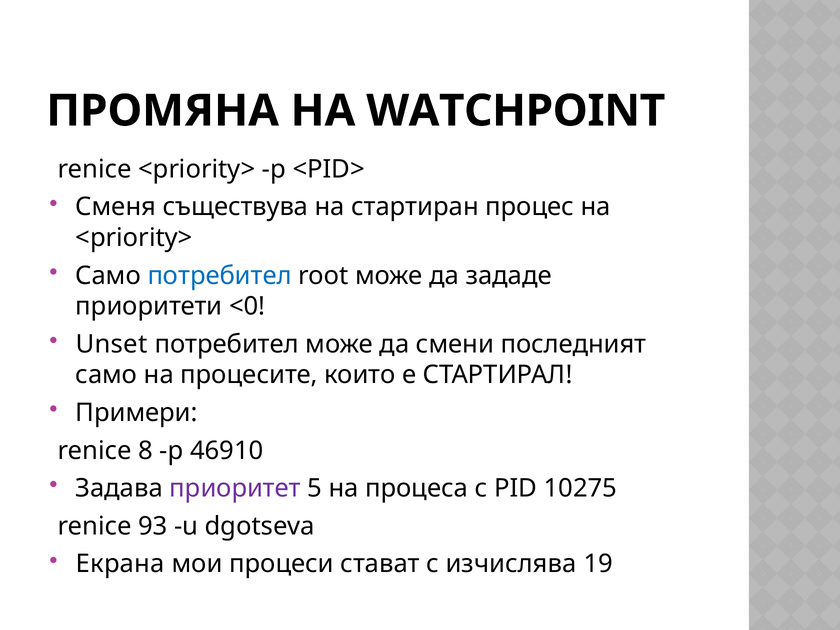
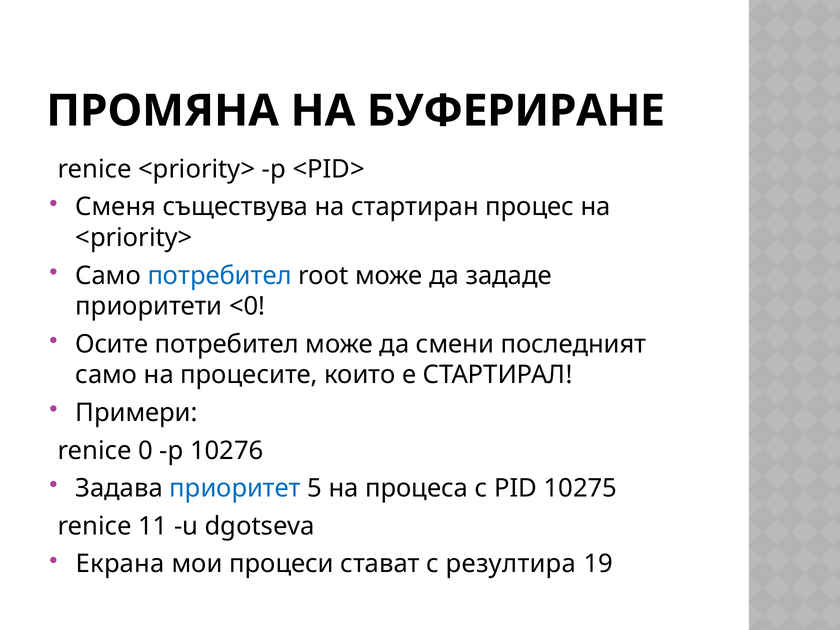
WATCHPOINT: WATCHPOINT -> БУФЕРИРАНЕ
Unset: Unset -> Осите
8: 8 -> 0
46910: 46910 -> 10276
приоритет colour: purple -> blue
93: 93 -> 11
изчислява: изчислява -> резултира
